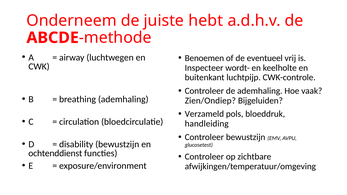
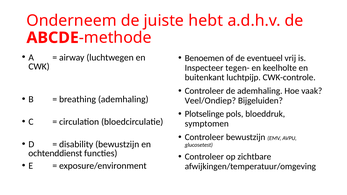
wordt-: wordt- -> tegen-
Zien/Ondiep: Zien/Ondiep -> Veel/Ondiep
Verzameld: Verzameld -> Plotselinge
handleiding: handleiding -> symptomen
